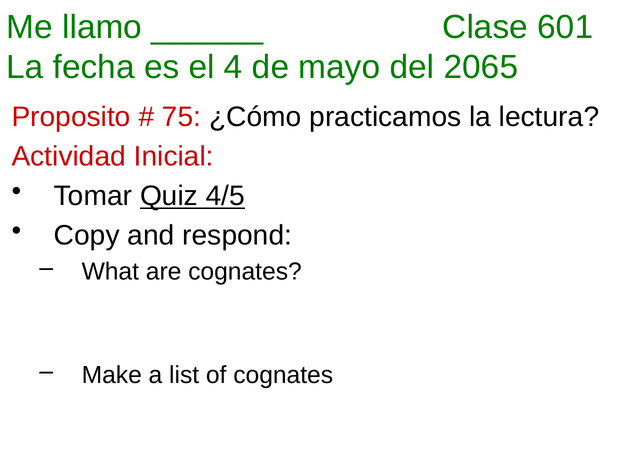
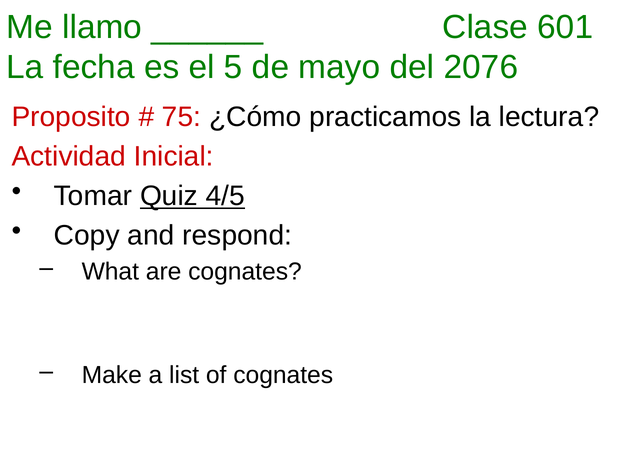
4: 4 -> 5
2065: 2065 -> 2076
